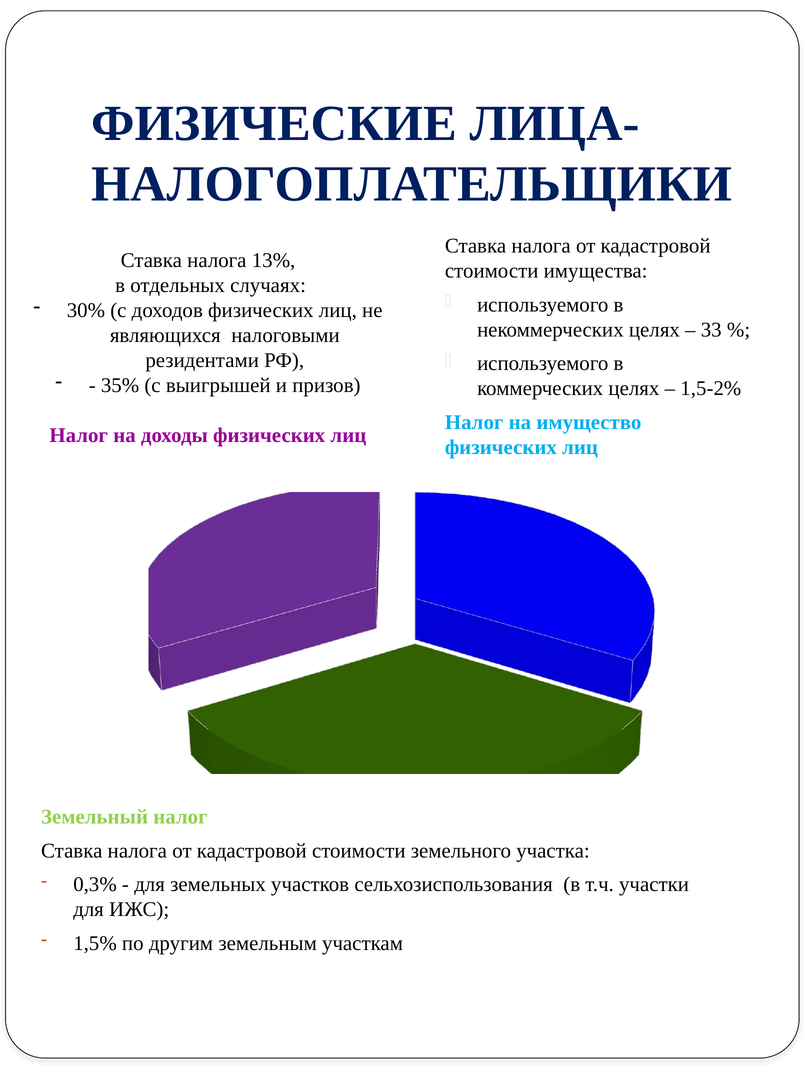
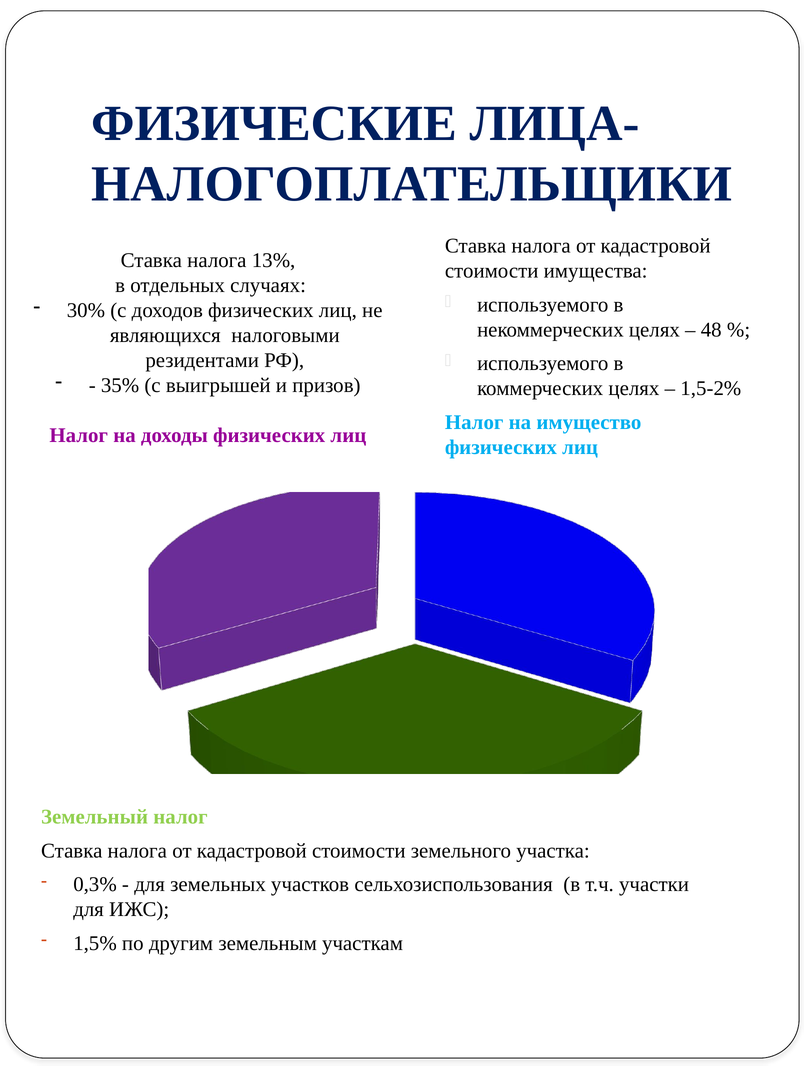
33: 33 -> 48
